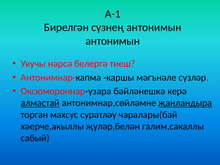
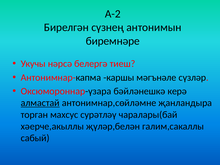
А-1: А-1 -> А-2
антонимын at (113, 41): антонимын -> биремнәре
җанландыра underline: present -> none
